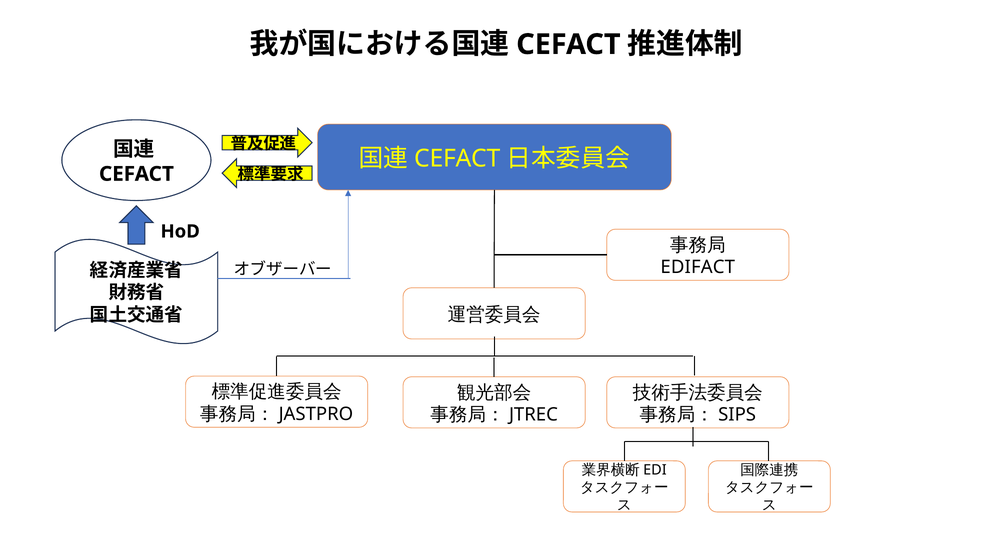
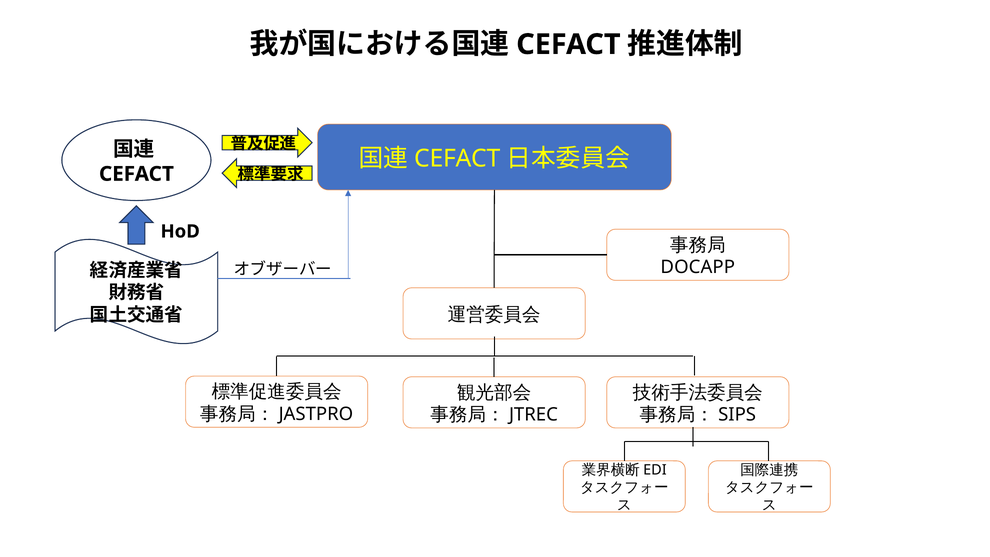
EDIFACT: EDIFACT -> DOCAPP
